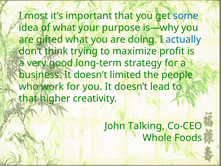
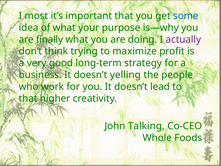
gifted: gifted -> finally
actually colour: blue -> purple
limited: limited -> yelling
